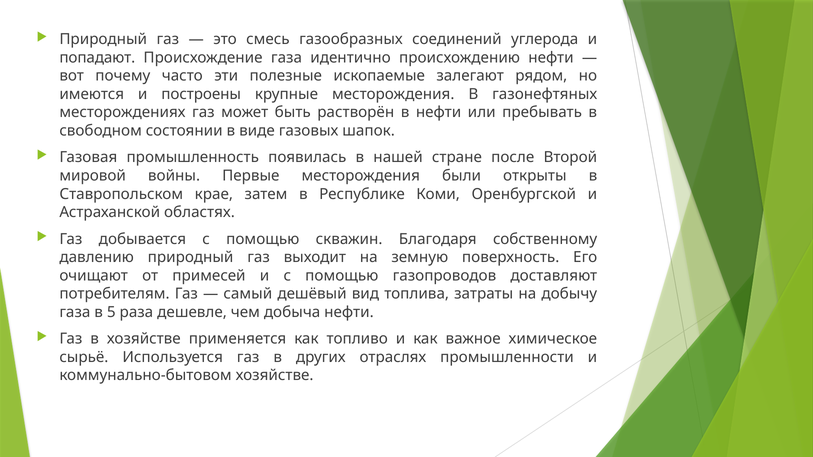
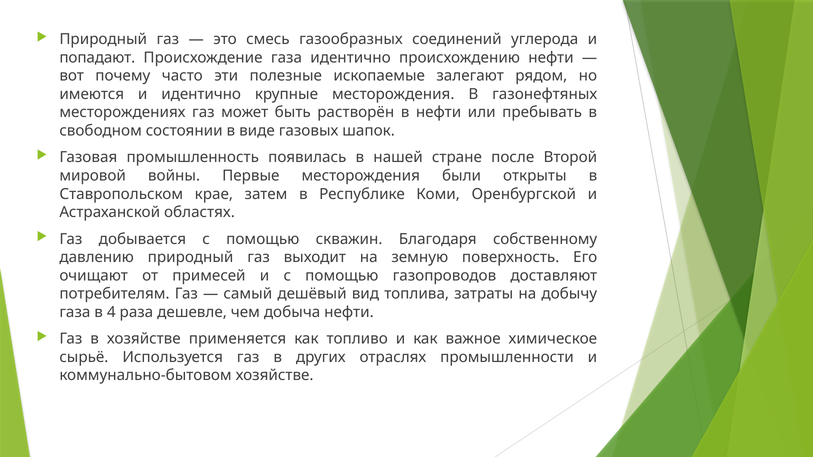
и построены: построены -> идентично
5: 5 -> 4
